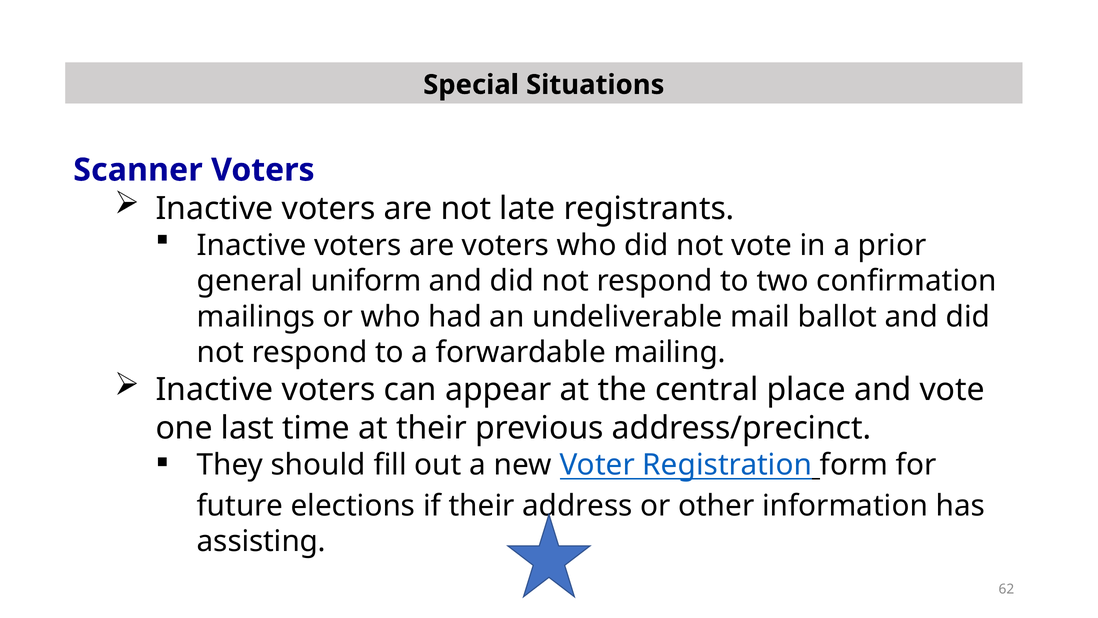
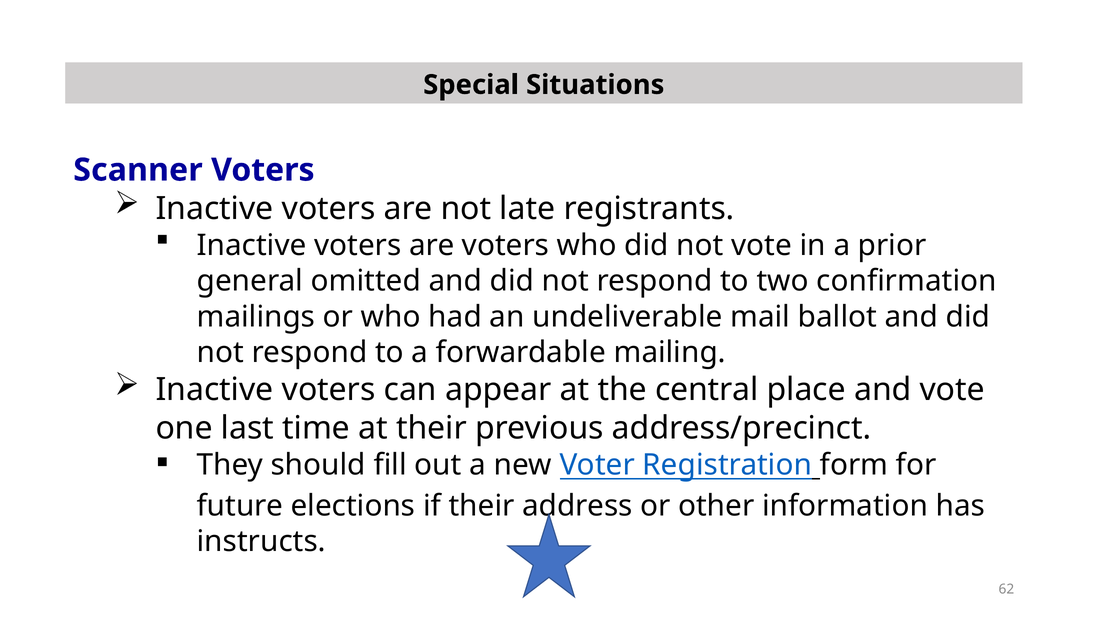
uniform: uniform -> omitted
assisting: assisting -> instructs
